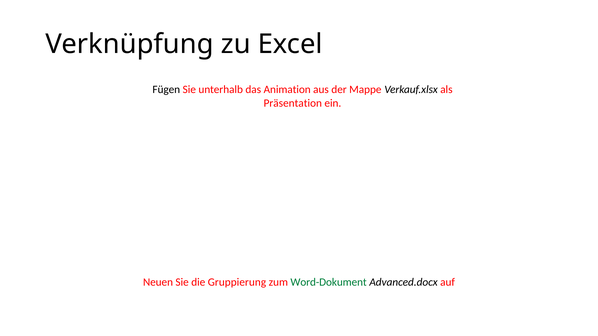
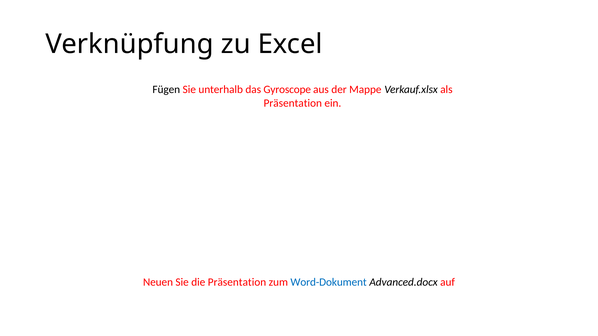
Animation: Animation -> Gyroscope
die Gruppierung: Gruppierung -> Präsentation
Word-Dokument colour: green -> blue
